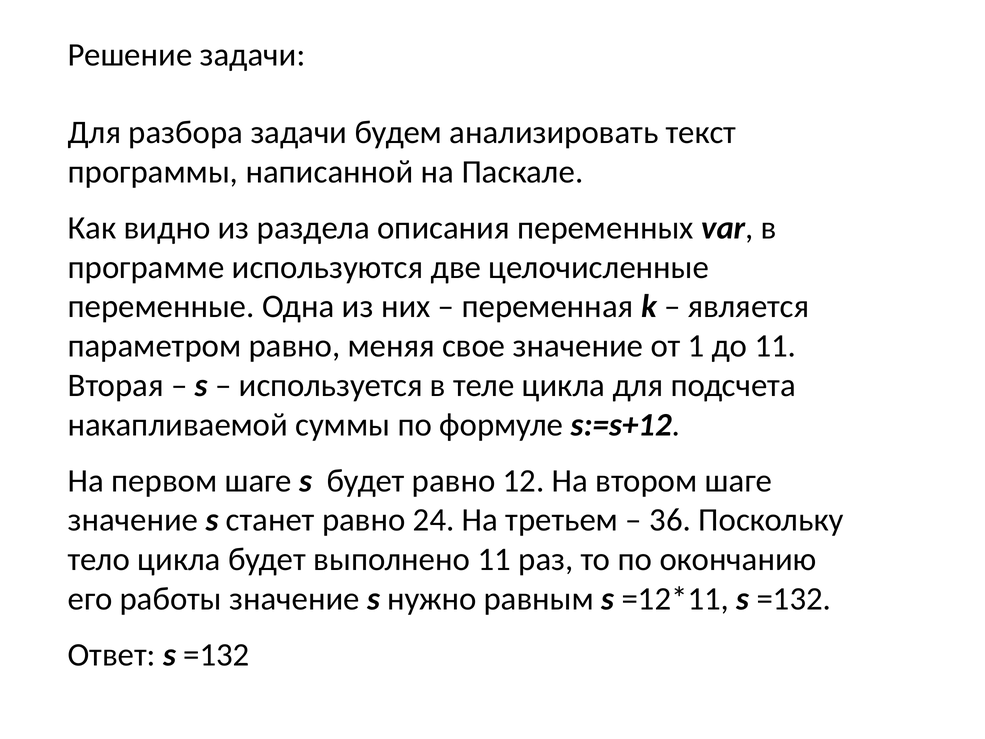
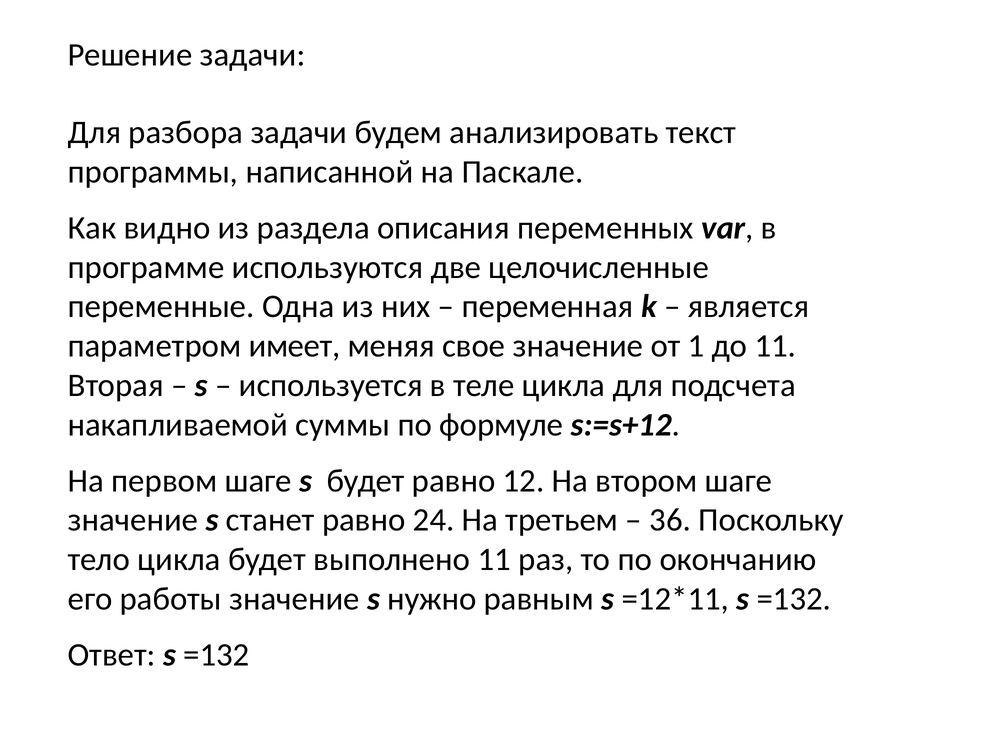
параметром равно: равно -> имеет
